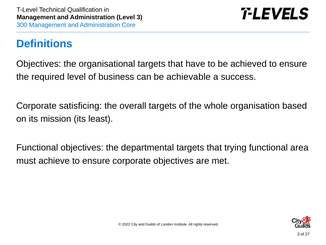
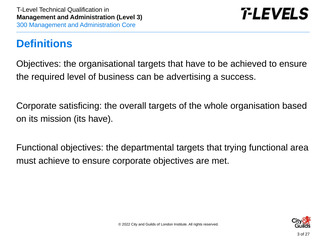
achievable: achievable -> advertising
its least: least -> have
